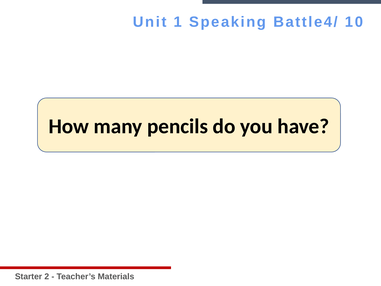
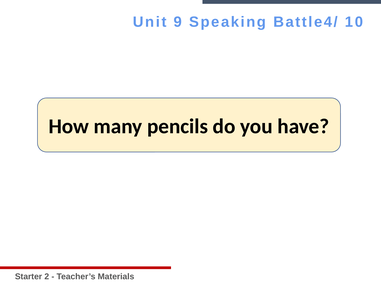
1: 1 -> 9
